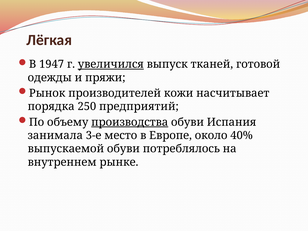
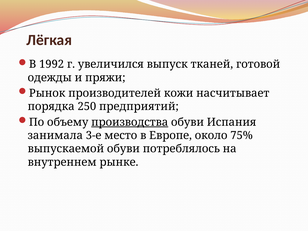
1947: 1947 -> 1992
увеличился underline: present -> none
40%: 40% -> 75%
